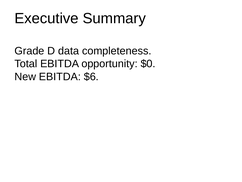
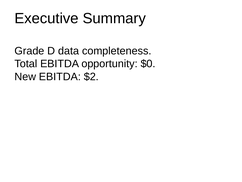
$6: $6 -> $2
